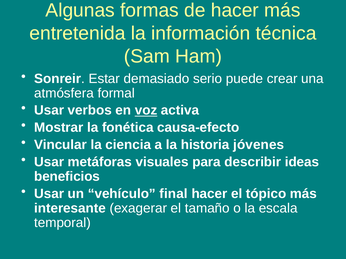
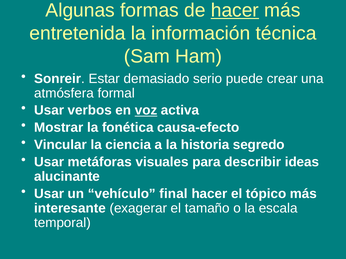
hacer at (235, 10) underline: none -> present
jóvenes: jóvenes -> segredo
beneficios: beneficios -> alucinante
